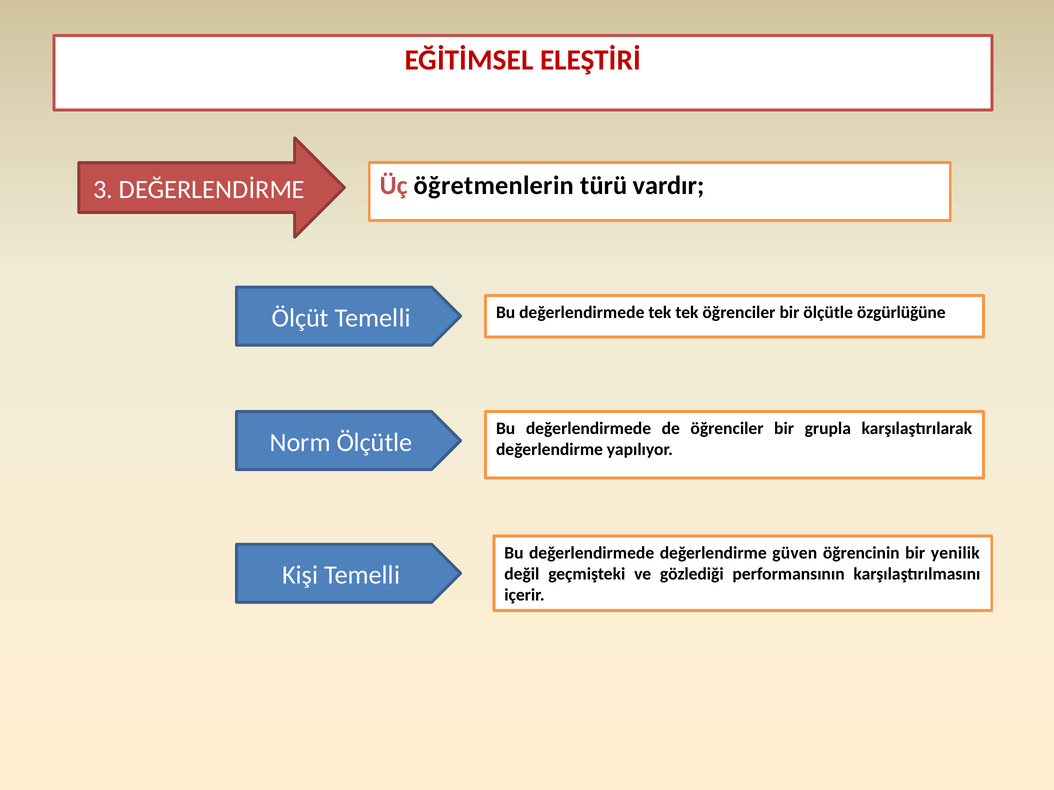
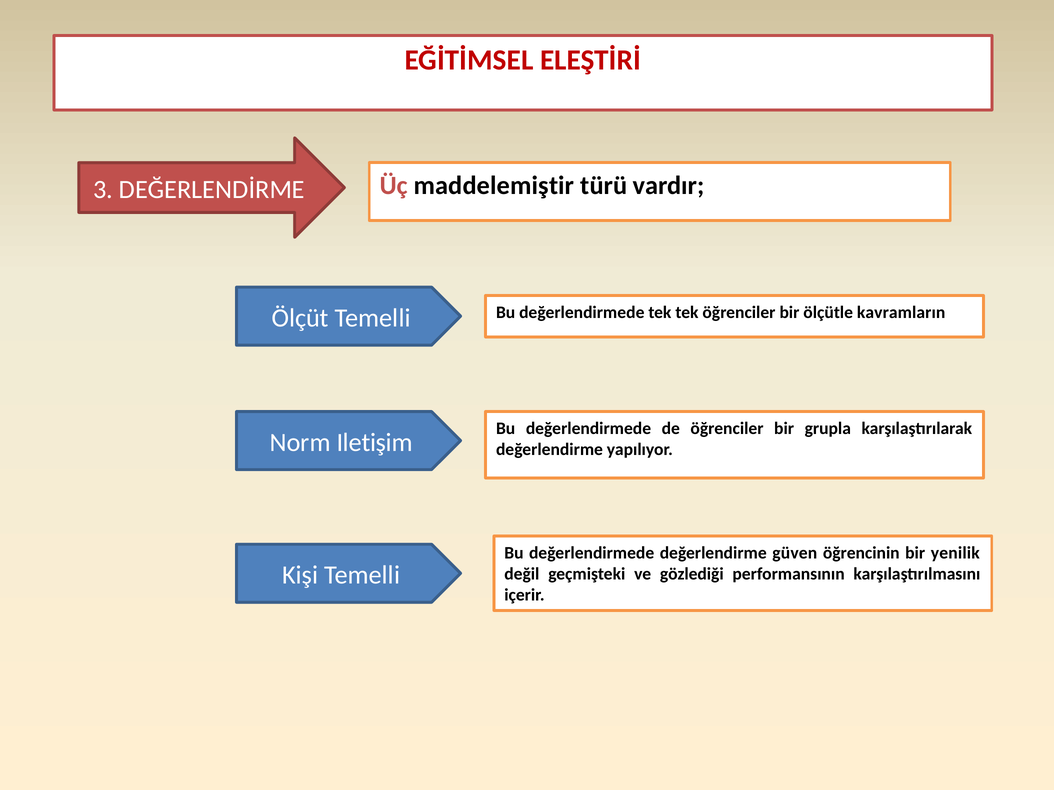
öğretmenlerin: öğretmenlerin -> maddelemiştir
özgürlüğüne: özgürlüğüne -> kavramların
Norm Ölçütle: Ölçütle -> Iletişim
